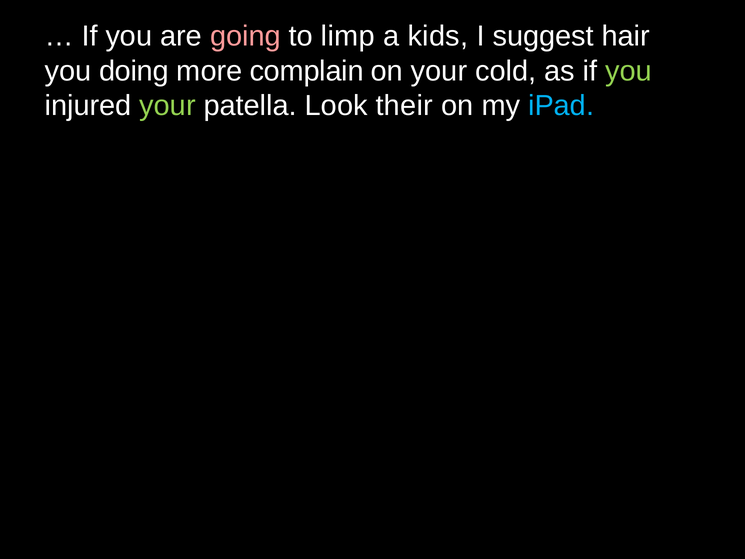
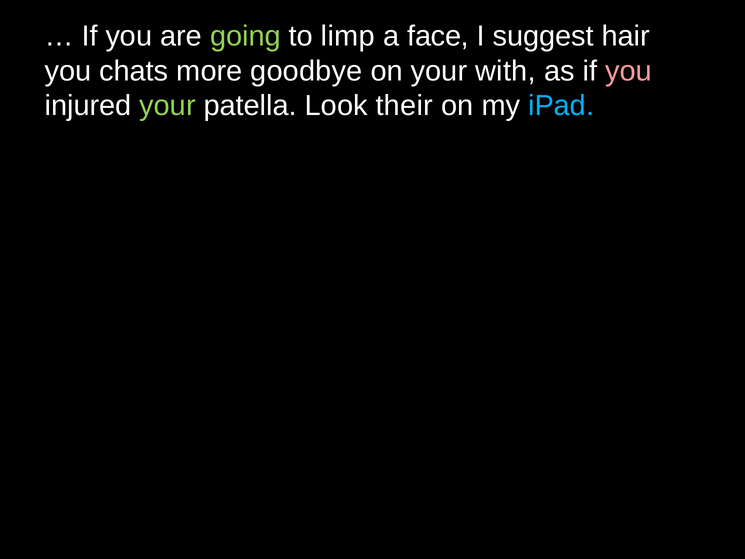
going colour: pink -> light green
kids: kids -> face
doing: doing -> chats
complain: complain -> goodbye
cold: cold -> with
you at (628, 71) colour: light green -> pink
